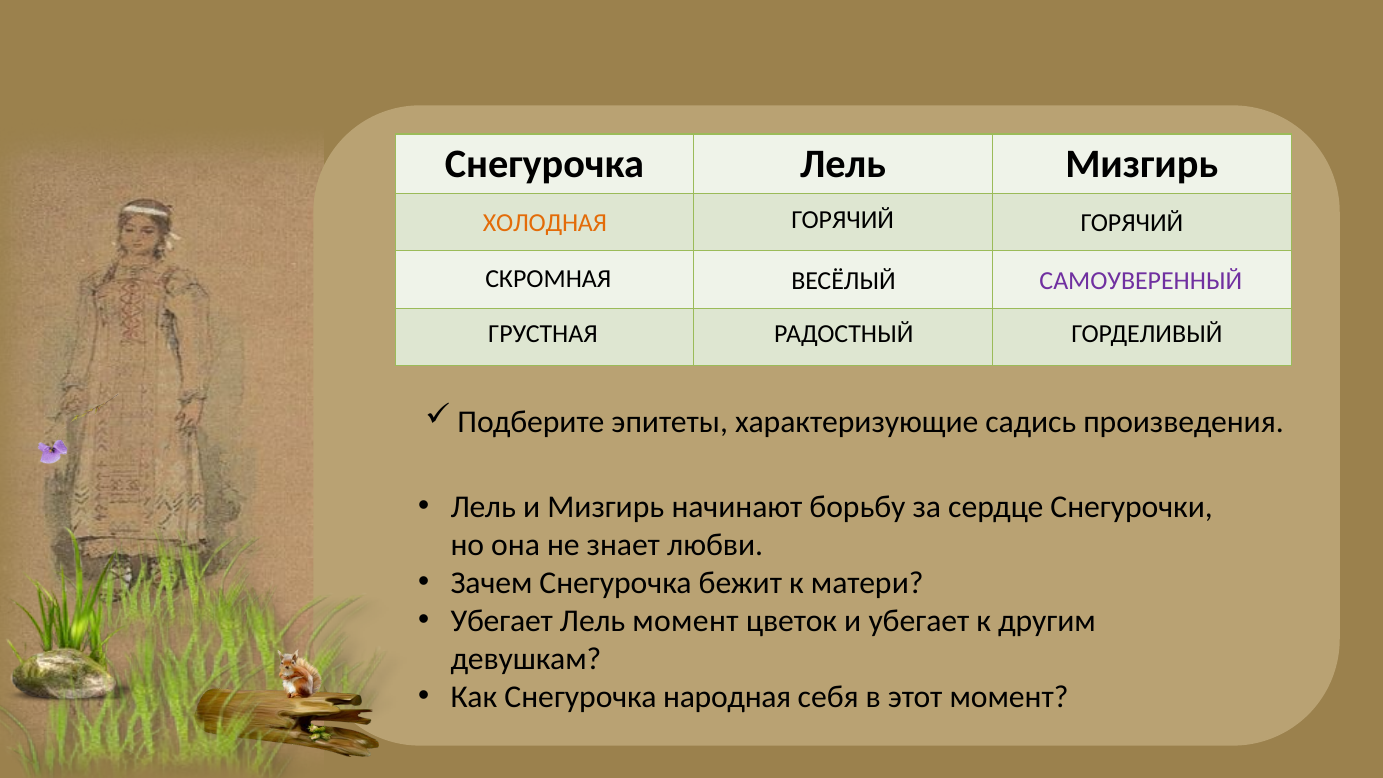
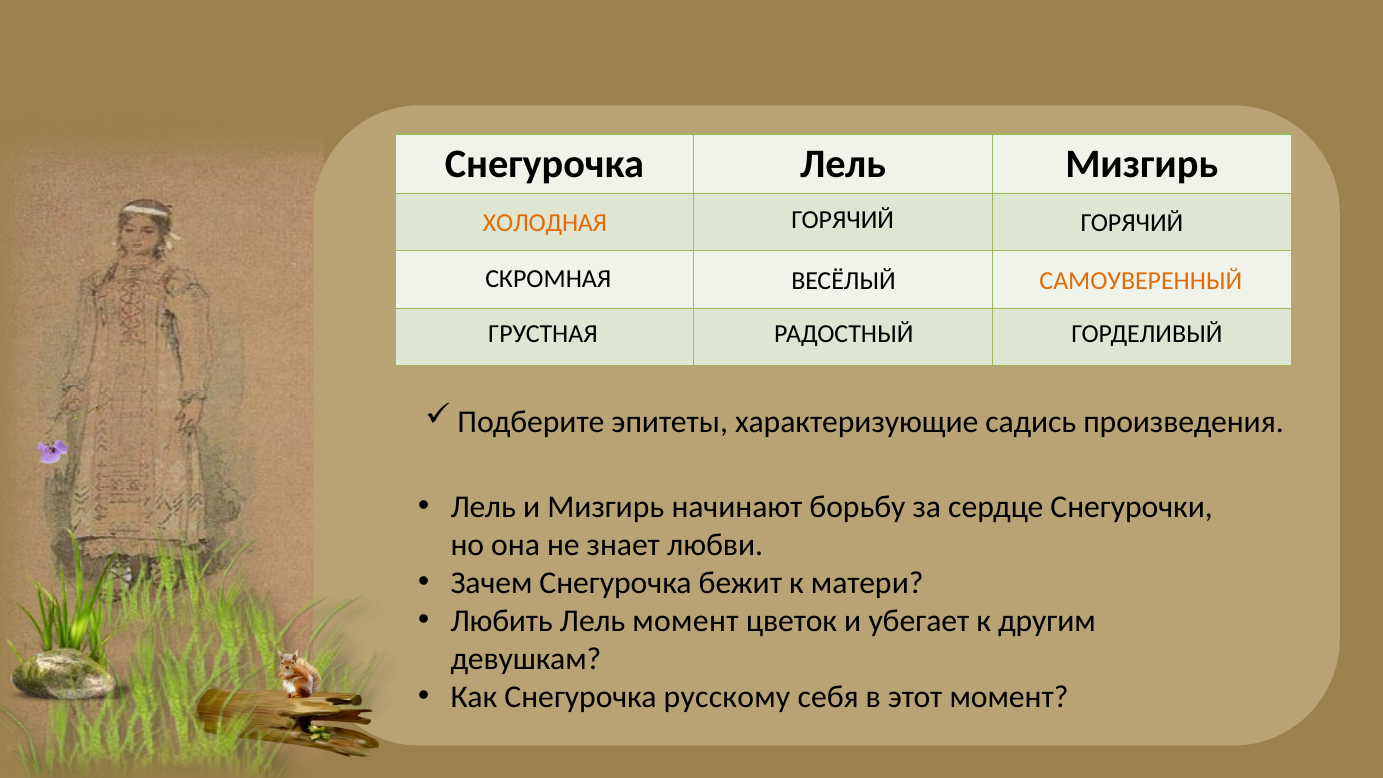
САМОУВЕРЕННЫЙ colour: purple -> orange
Убегает at (502, 621): Убегает -> Любить
народная: народная -> русскому
